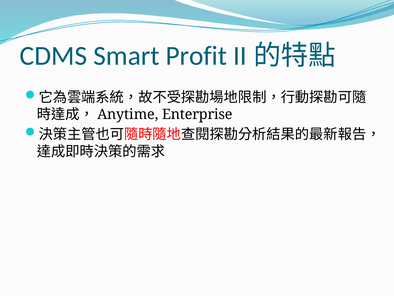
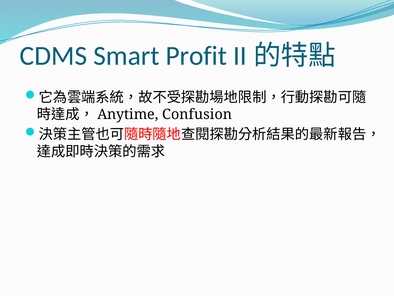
Enterprise: Enterprise -> Confusion
